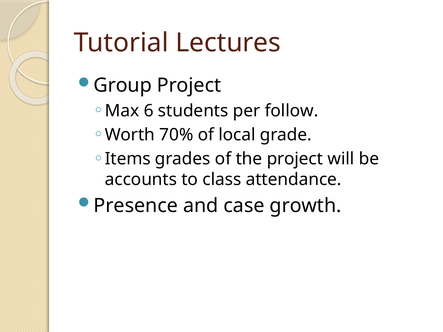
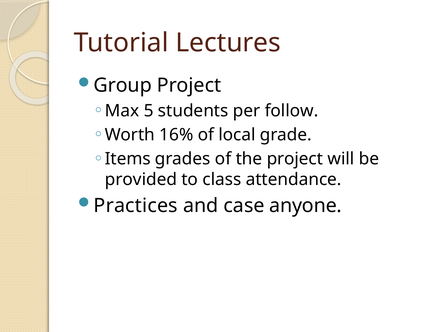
6: 6 -> 5
70%: 70% -> 16%
accounts: accounts -> provided
Presence: Presence -> Practices
growth: growth -> anyone
